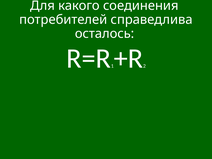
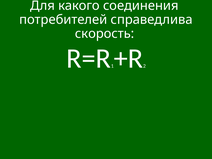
осталось: осталось -> скорость
